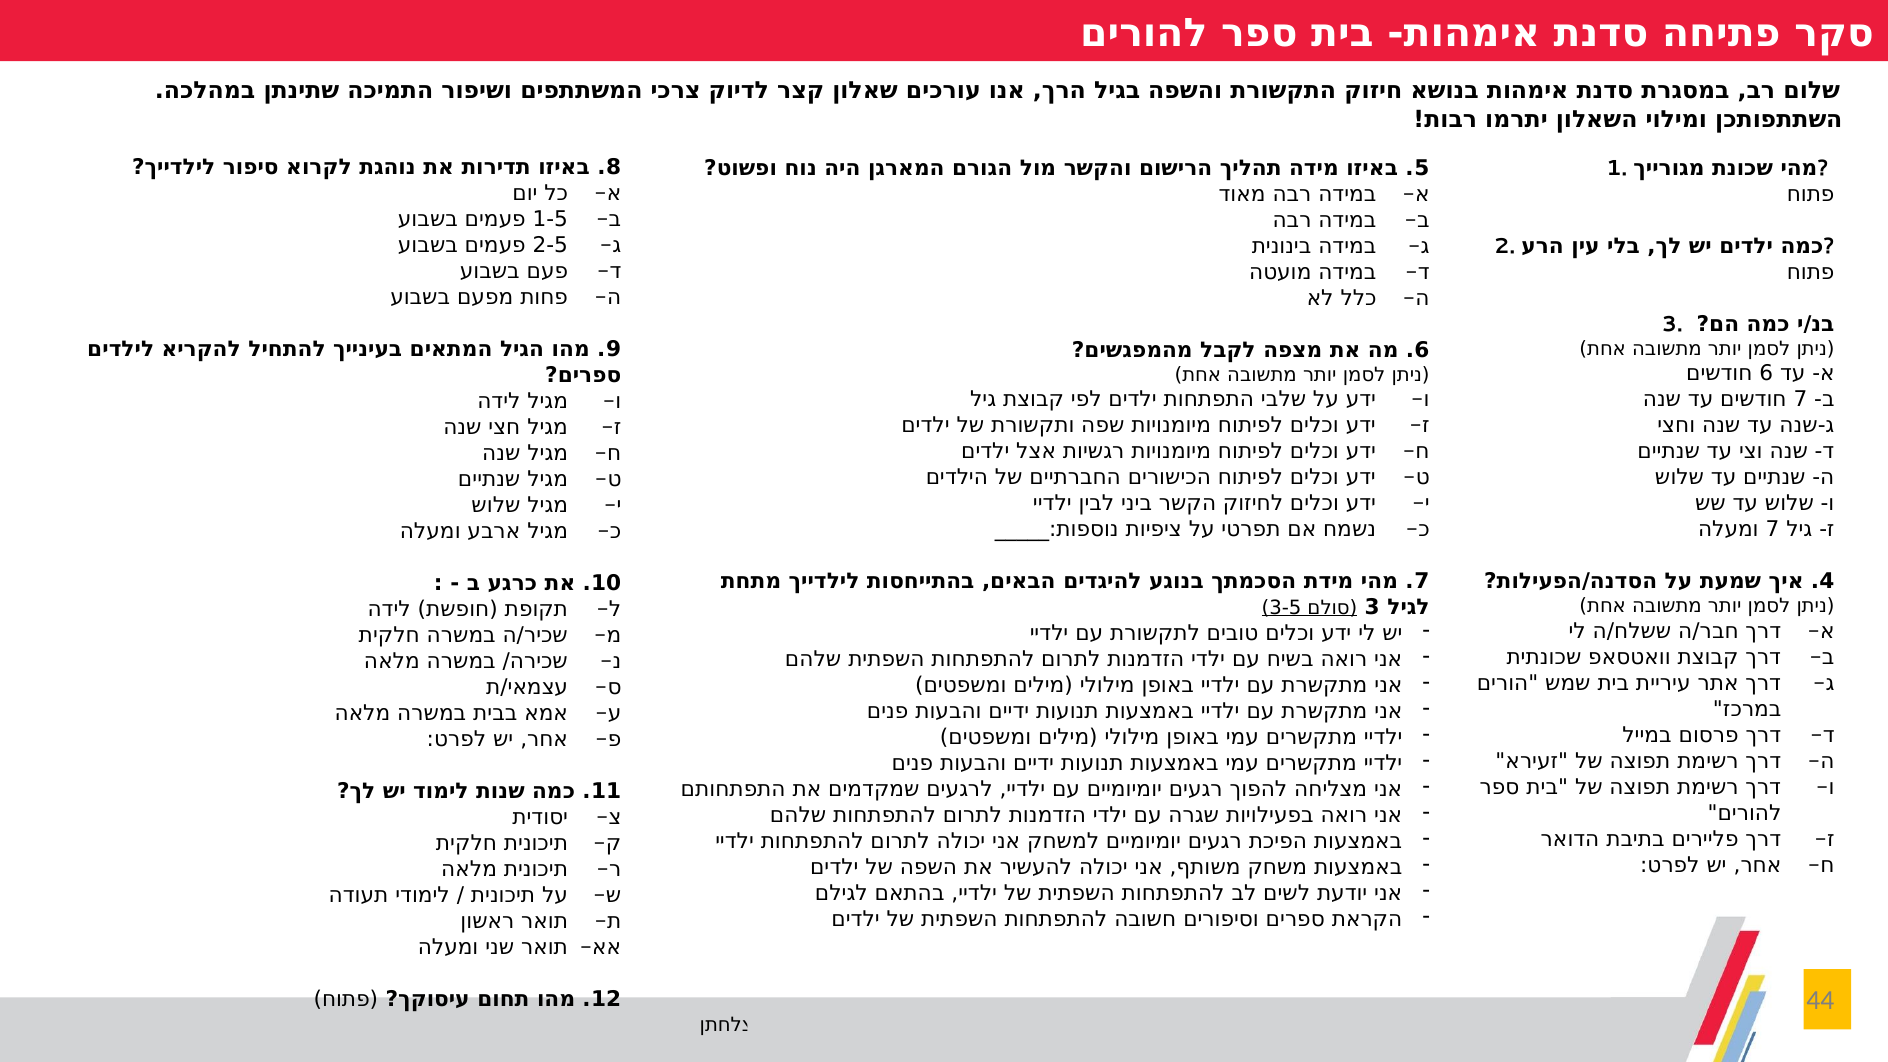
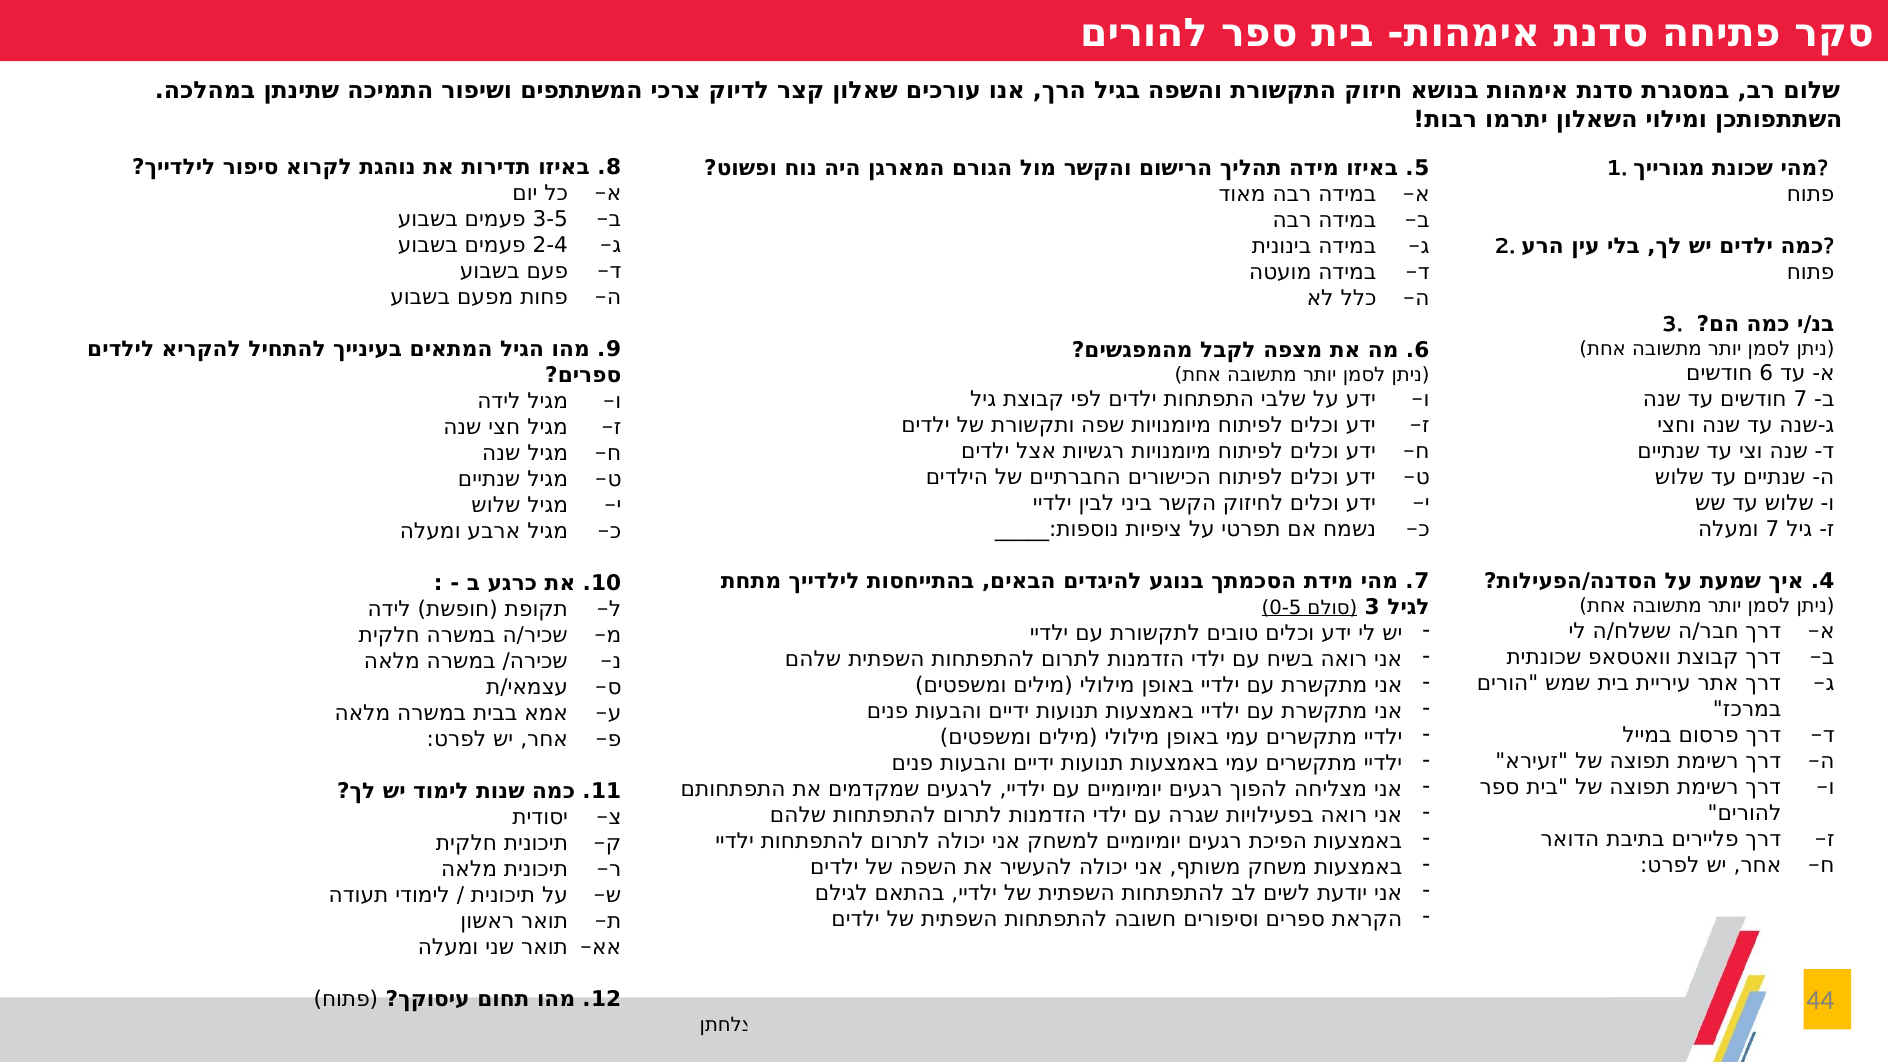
1-5: 1-5 -> 3-5
2-5: 2-5 -> 2-4
3-5: 3-5 -> 0-5
